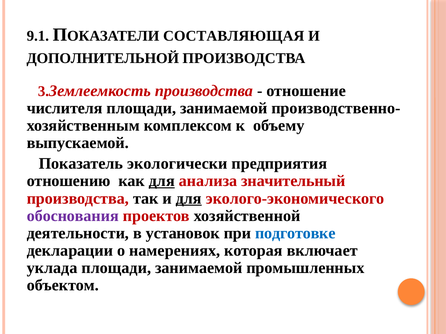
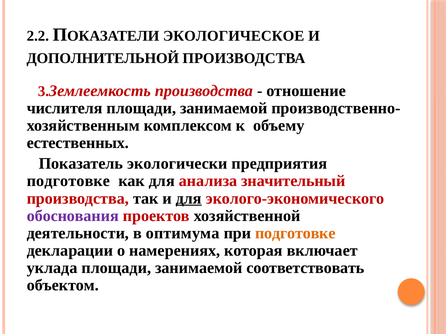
9.1: 9.1 -> 2.2
СОСТАВЛЯЮЩАЯ: СОСТАВЛЯЮЩАЯ -> ЭКОЛОГИЧЕСКОЕ
выпускаемой: выпускаемой -> естественных
отношению at (69, 181): отношению -> подготовке
для at (162, 181) underline: present -> none
установок: установок -> оптимума
подготовке at (295, 233) colour: blue -> orange
промышленных: промышленных -> соответствовать
